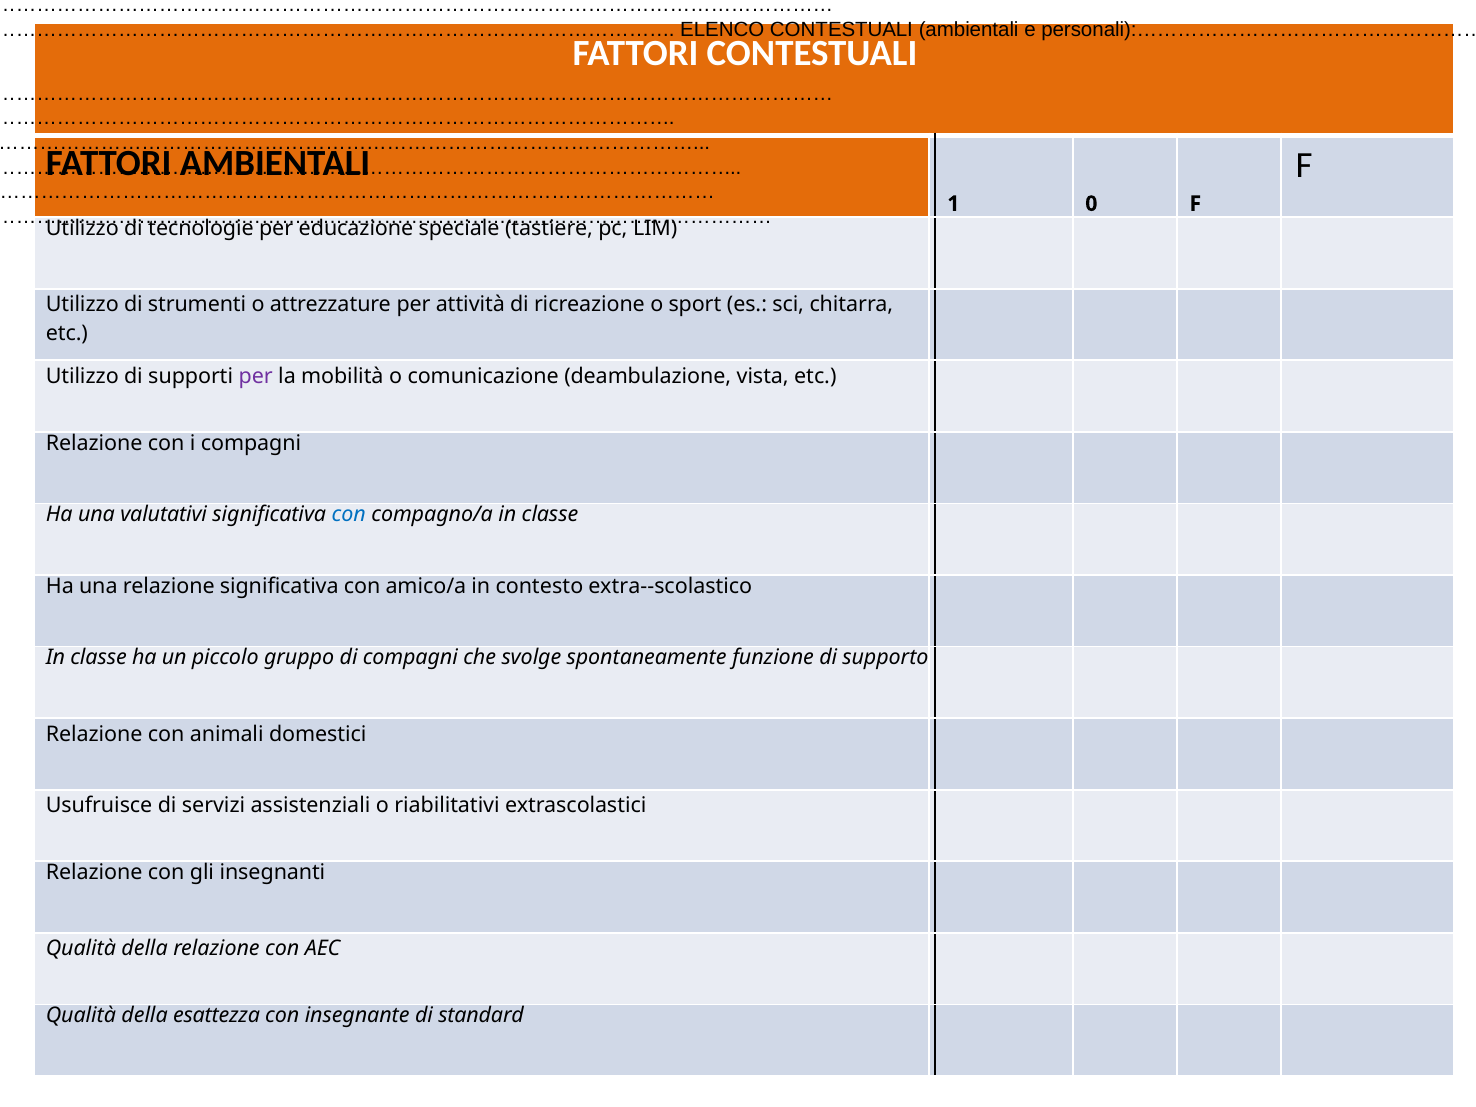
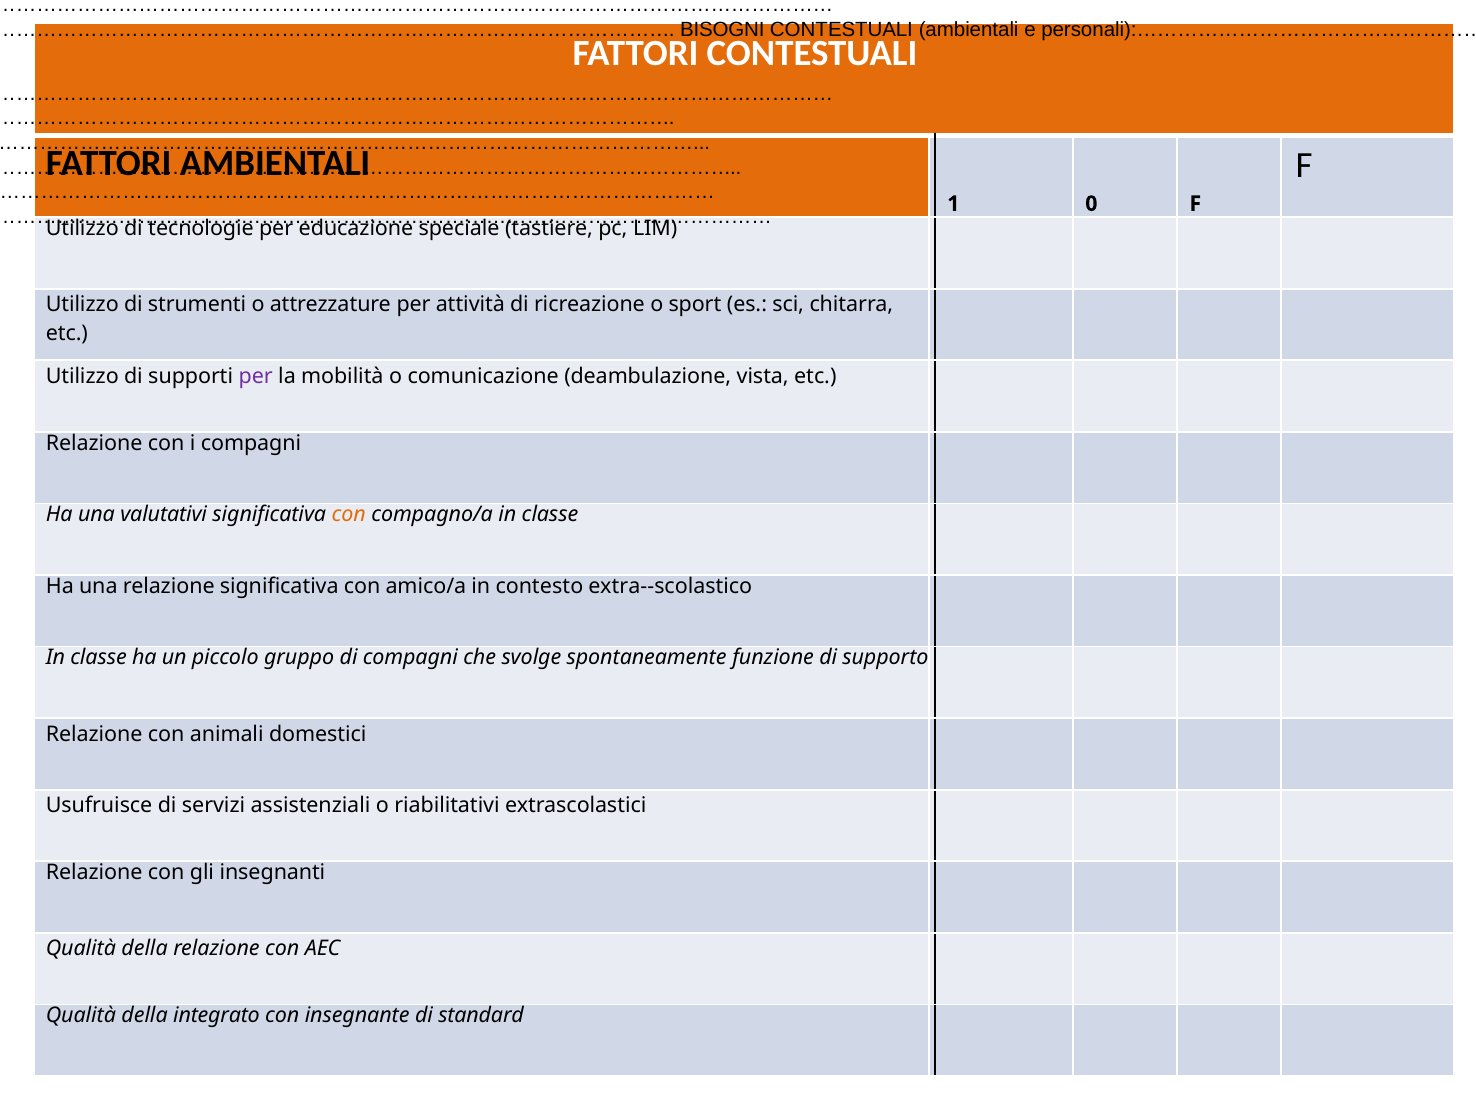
ELENCO: ELENCO -> BISOGNI
con at (349, 515) colour: blue -> orange
esattezza: esattezza -> integrato
